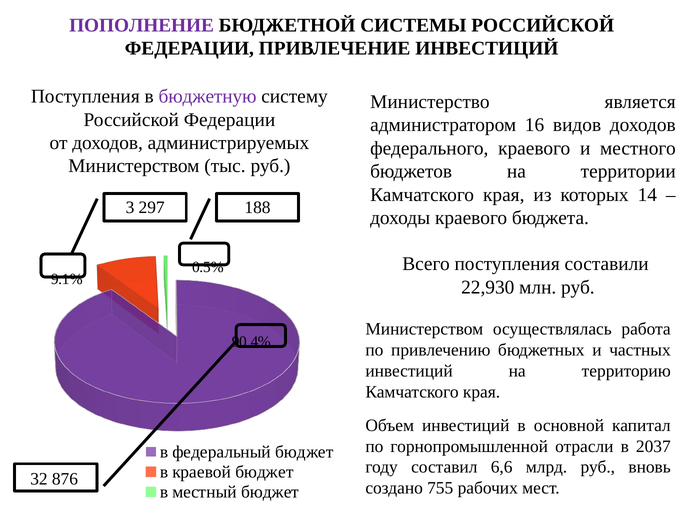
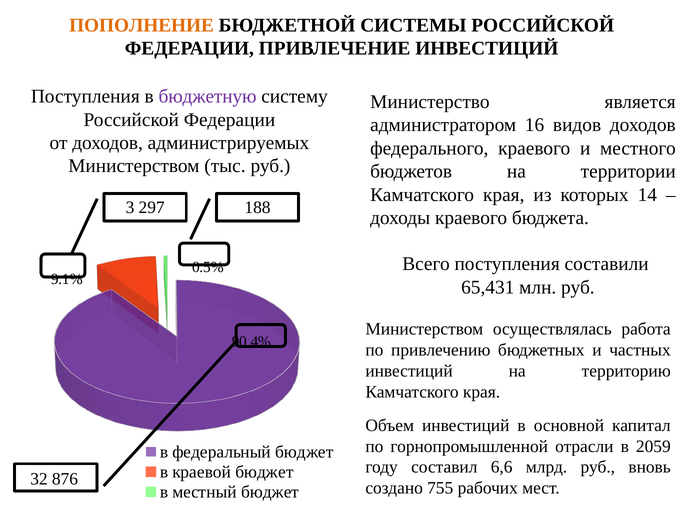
ПОПОЛНЕНИЕ colour: purple -> orange
22,930: 22,930 -> 65,431
2037: 2037 -> 2059
